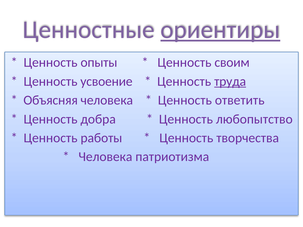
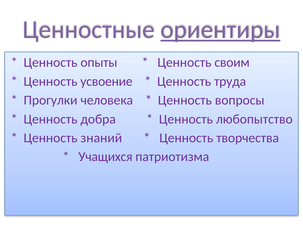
труда underline: present -> none
Объясняя: Объясняя -> Прогулки
ответить: ответить -> вопросы
работы: работы -> знаний
Человека at (105, 157): Человека -> Учащихся
